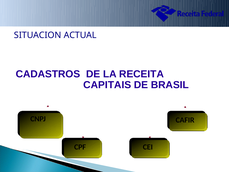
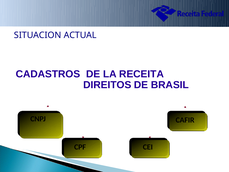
CAPITAIS: CAPITAIS -> DIREITOS
